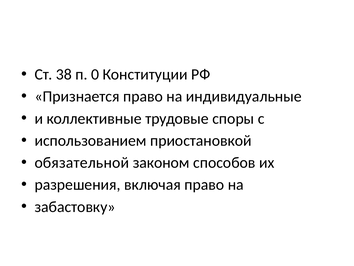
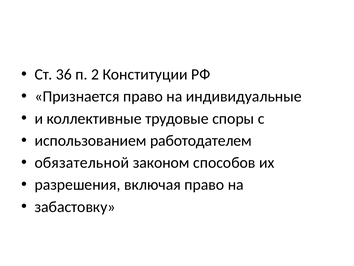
38: 38 -> 36
0: 0 -> 2
приостановкой: приостановкой -> работодателем
